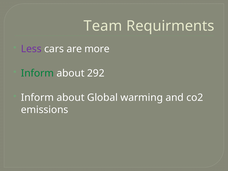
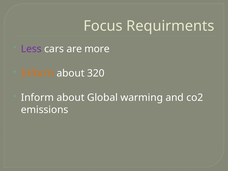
Team: Team -> Focus
Inform at (37, 73) colour: green -> orange
292: 292 -> 320
